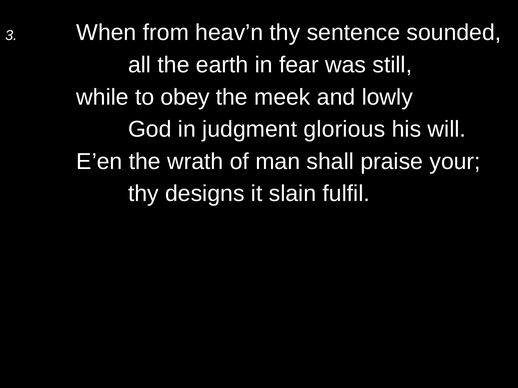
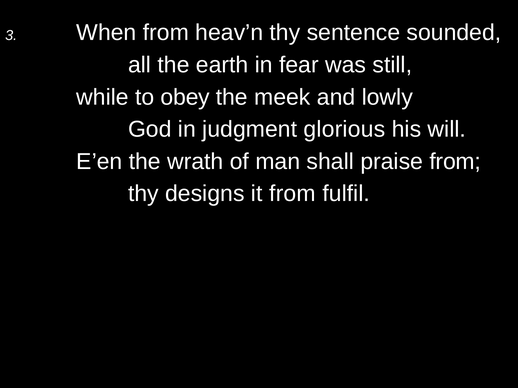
praise your: your -> from
it slain: slain -> from
